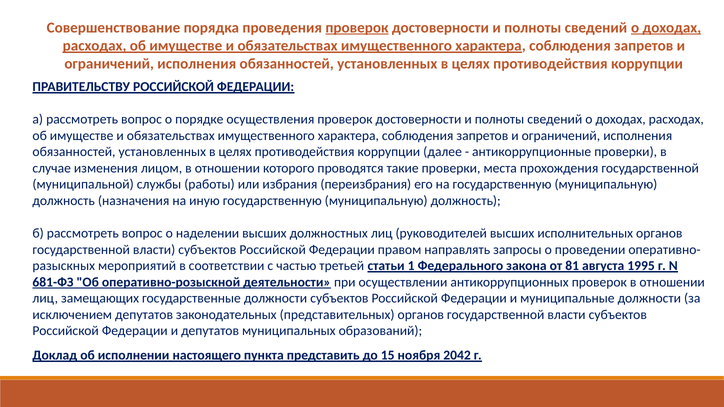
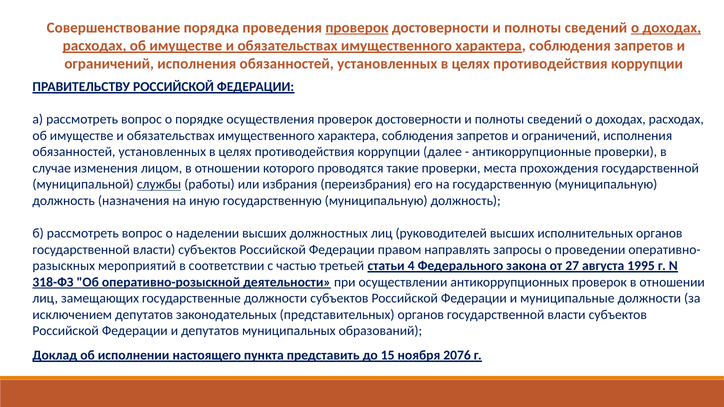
службы underline: none -> present
1: 1 -> 4
81: 81 -> 27
681-ФЗ: 681-ФЗ -> 318-ФЗ
2042: 2042 -> 2076
